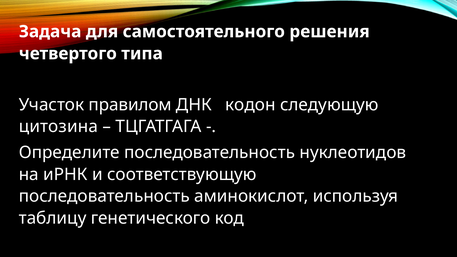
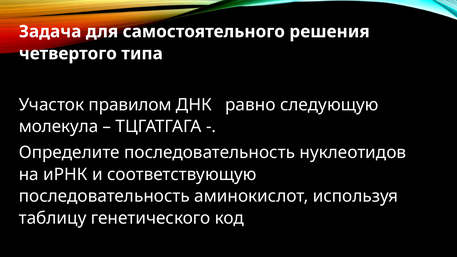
кодон: кодон -> равно
цитозина: цитозина -> молекула
